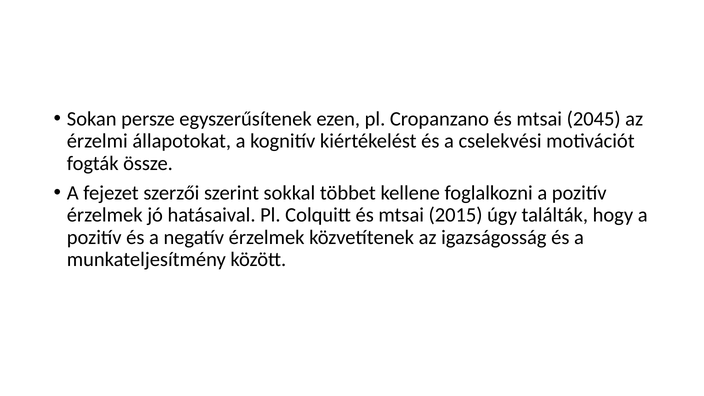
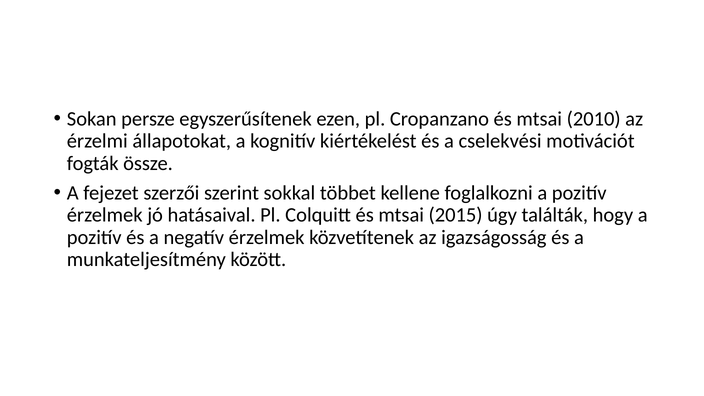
2045: 2045 -> 2010
